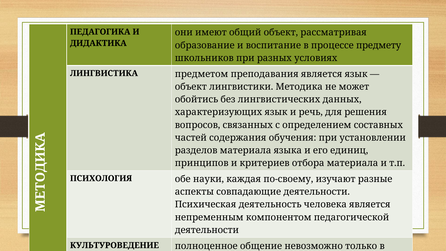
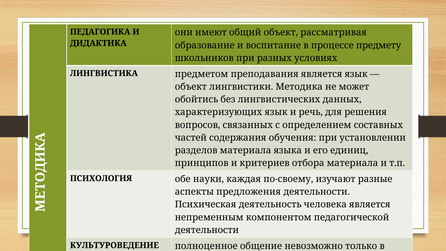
совпадающие: совпадающие -> предложения
